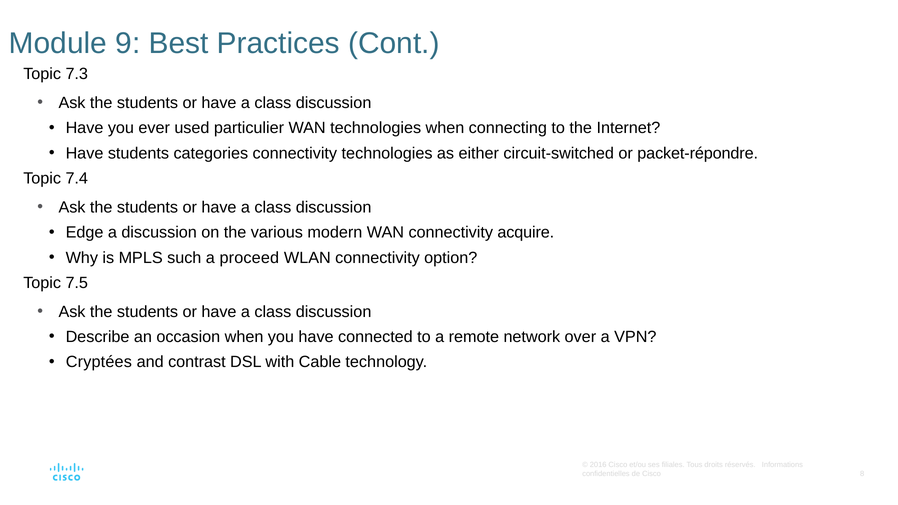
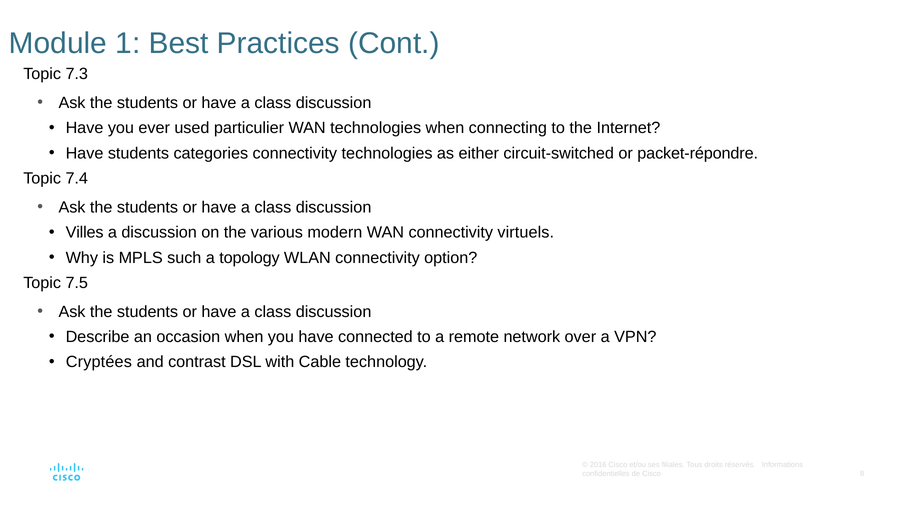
9: 9 -> 1
Edge: Edge -> Villes
acquire: acquire -> virtuels
proceed: proceed -> topology
